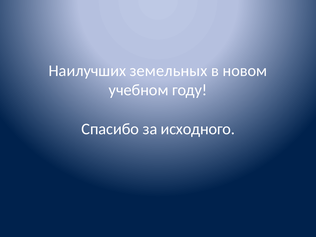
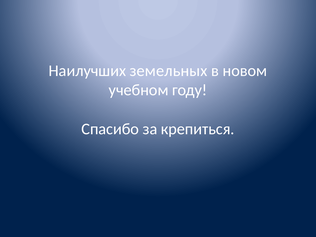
исходного: исходного -> крепиться
